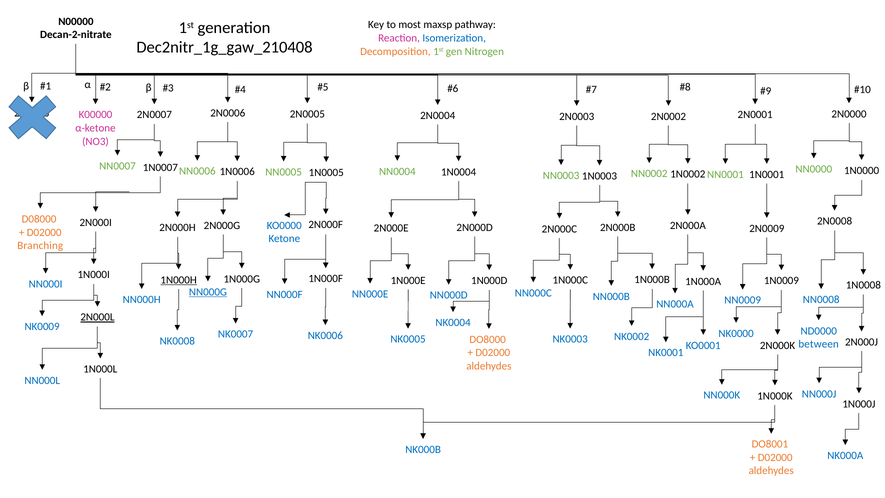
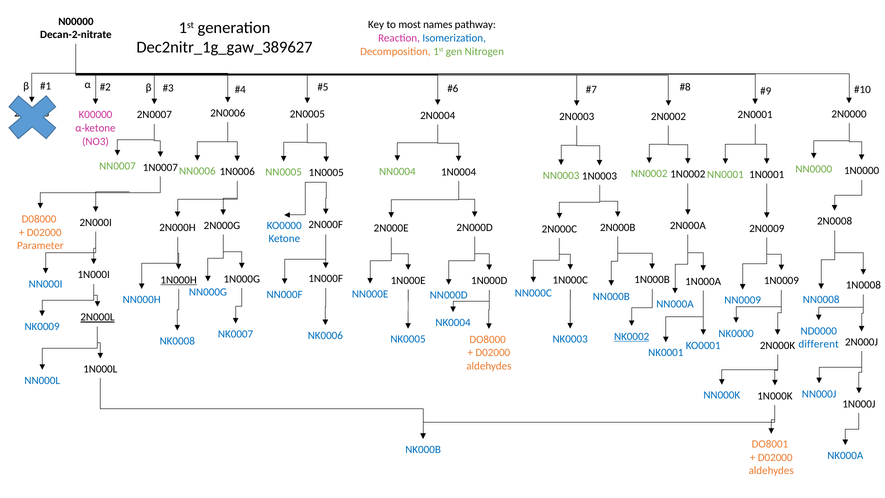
maxsp: maxsp -> names
Dec2nitr_1g_gaw_210408: Dec2nitr_1g_gaw_210408 -> Dec2nitr_1g_gaw_389627
Branching: Branching -> Parameter
NN000G underline: present -> none
NK0002 underline: none -> present
between: between -> different
